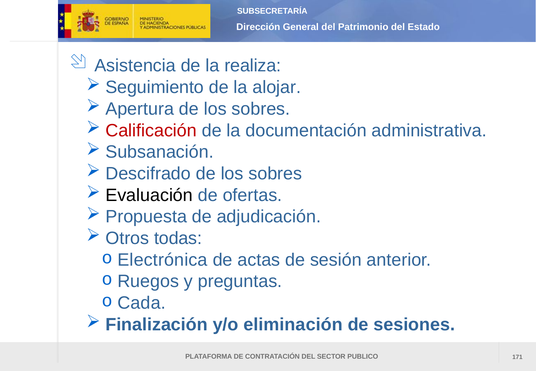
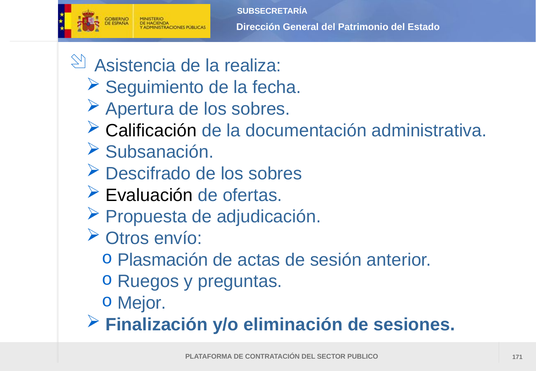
alojar: alojar -> fecha
Calificación colour: red -> black
todas: todas -> envío
Electrónica: Electrónica -> Plasmación
Cada: Cada -> Mejor
